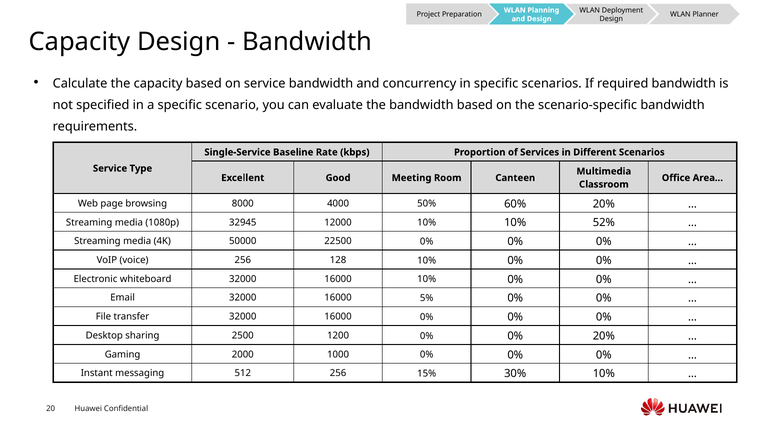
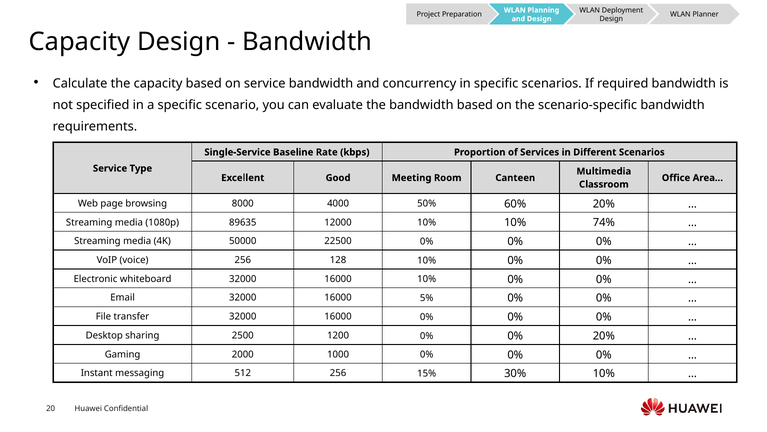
32945: 32945 -> 89635
52%: 52% -> 74%
